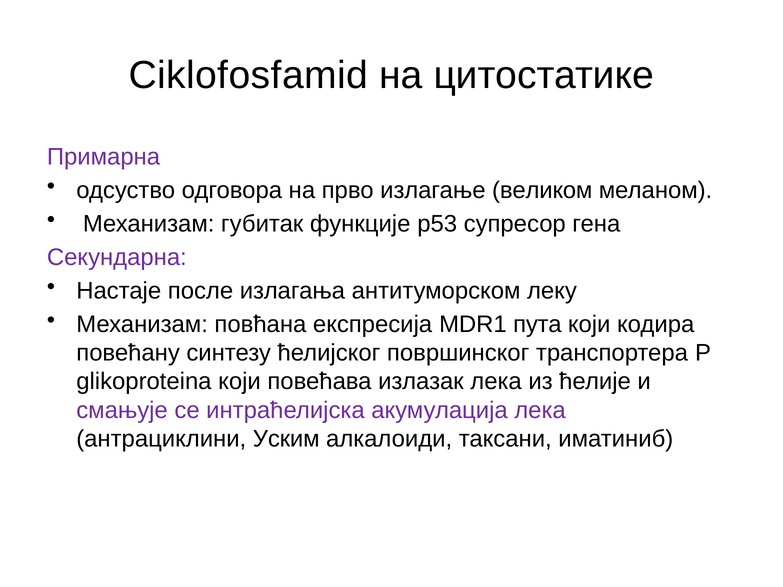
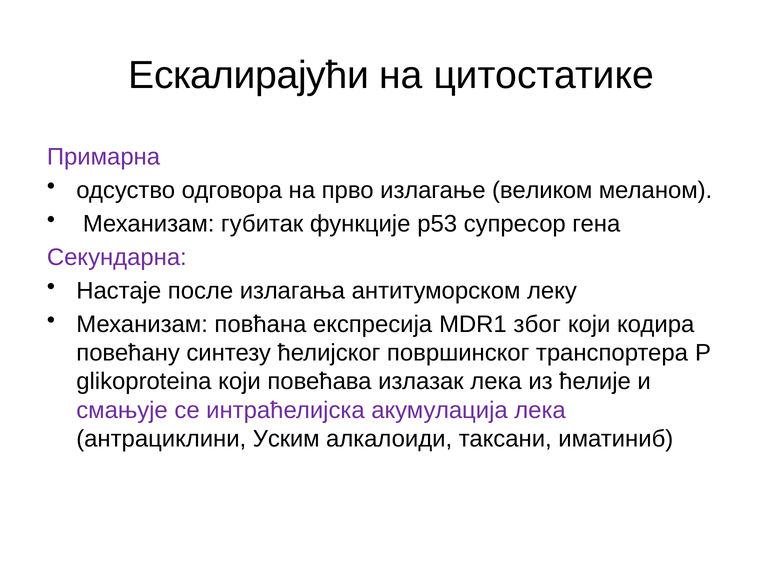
Ciklofosfamid: Ciklofosfamid -> Ескалирајући
пута: пута -> због
